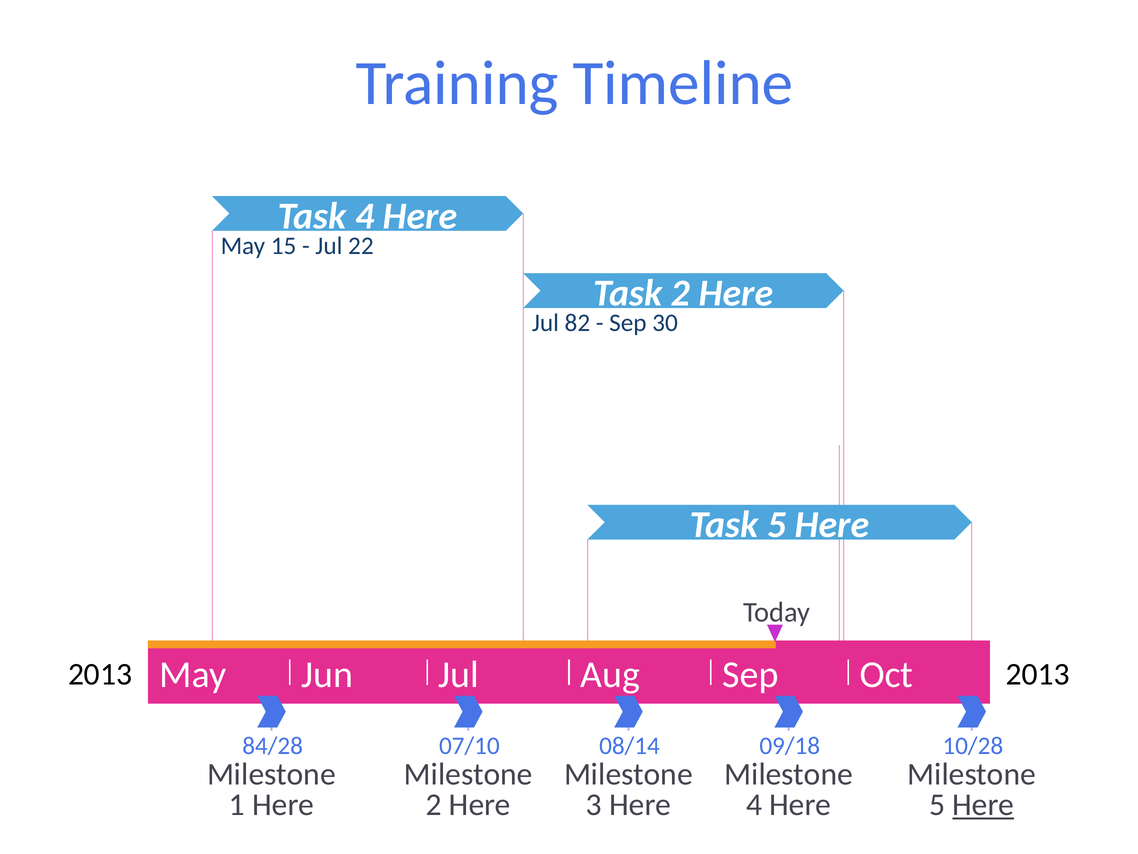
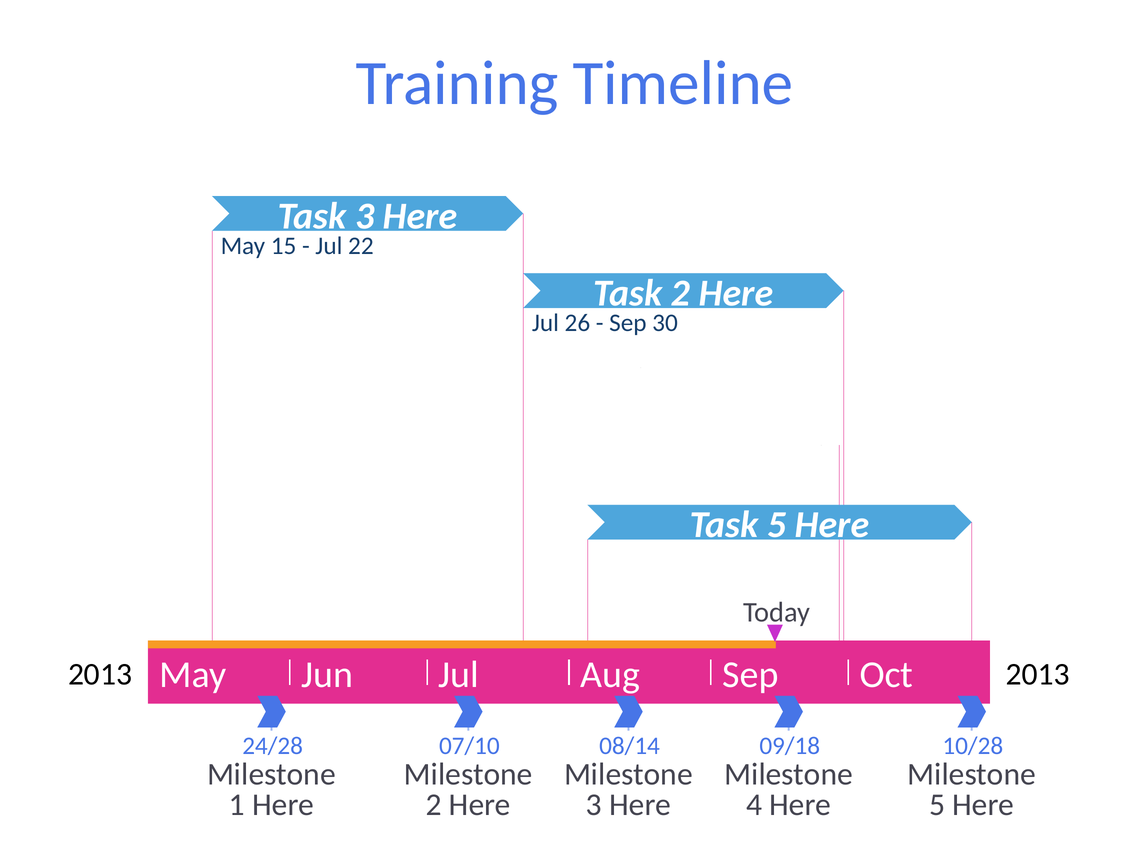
Task 4: 4 -> 3
82: 82 -> 26
84/28: 84/28 -> 24/28
Here at (983, 804) underline: present -> none
